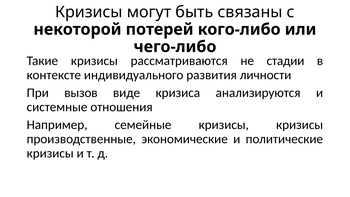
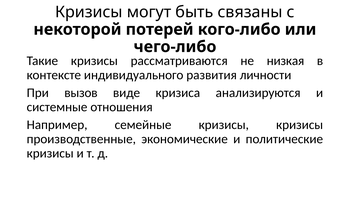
стадии: стадии -> низкая
